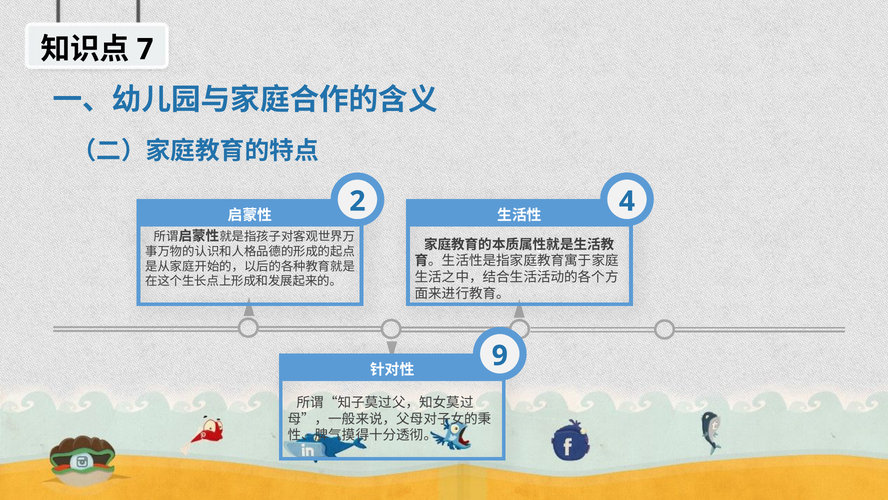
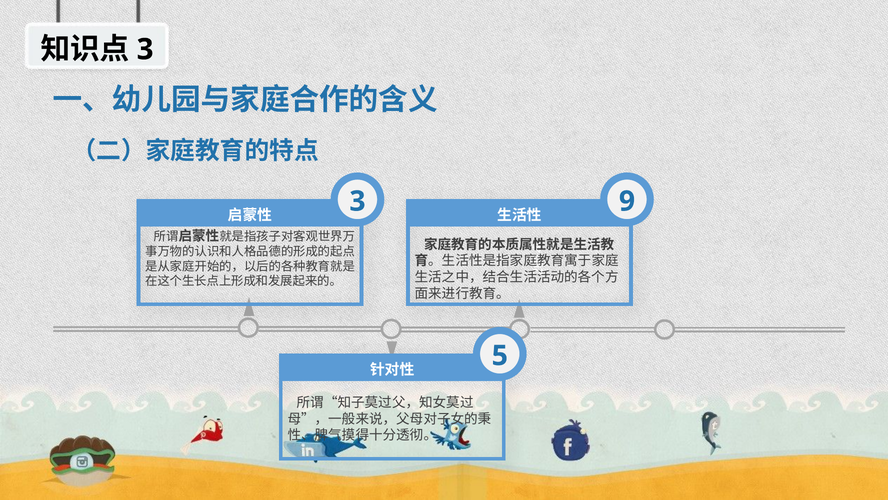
7 at (145, 49): 7 -> 3
4 at (627, 201): 4 -> 9
2 at (357, 201): 2 -> 3
9: 9 -> 5
